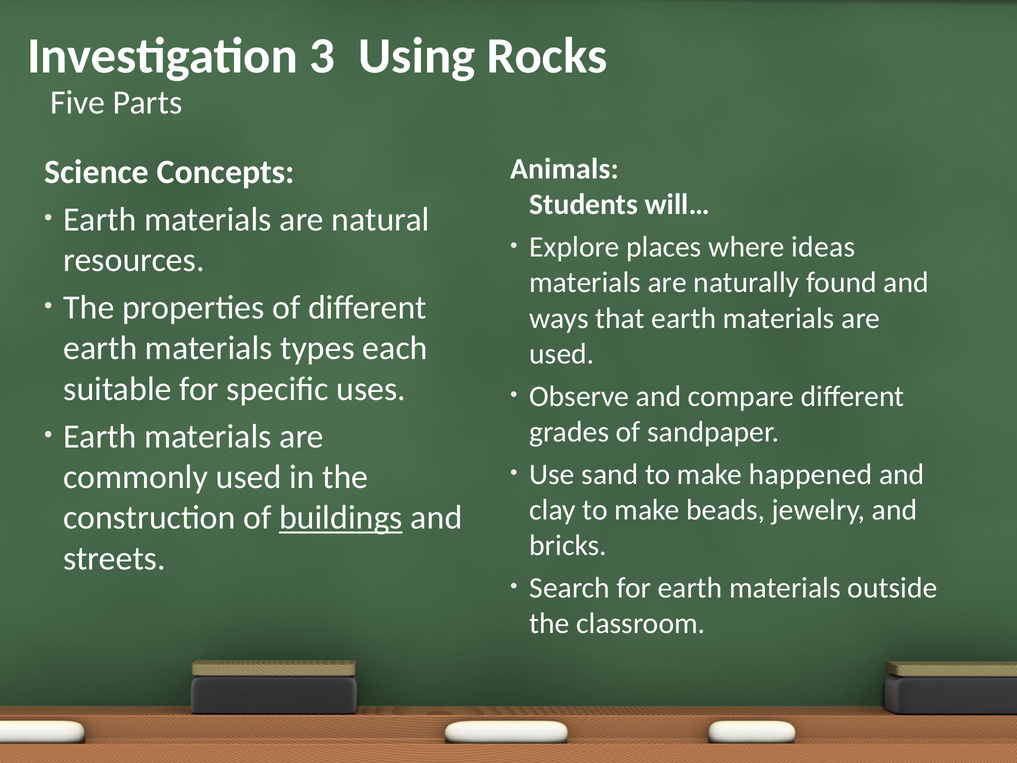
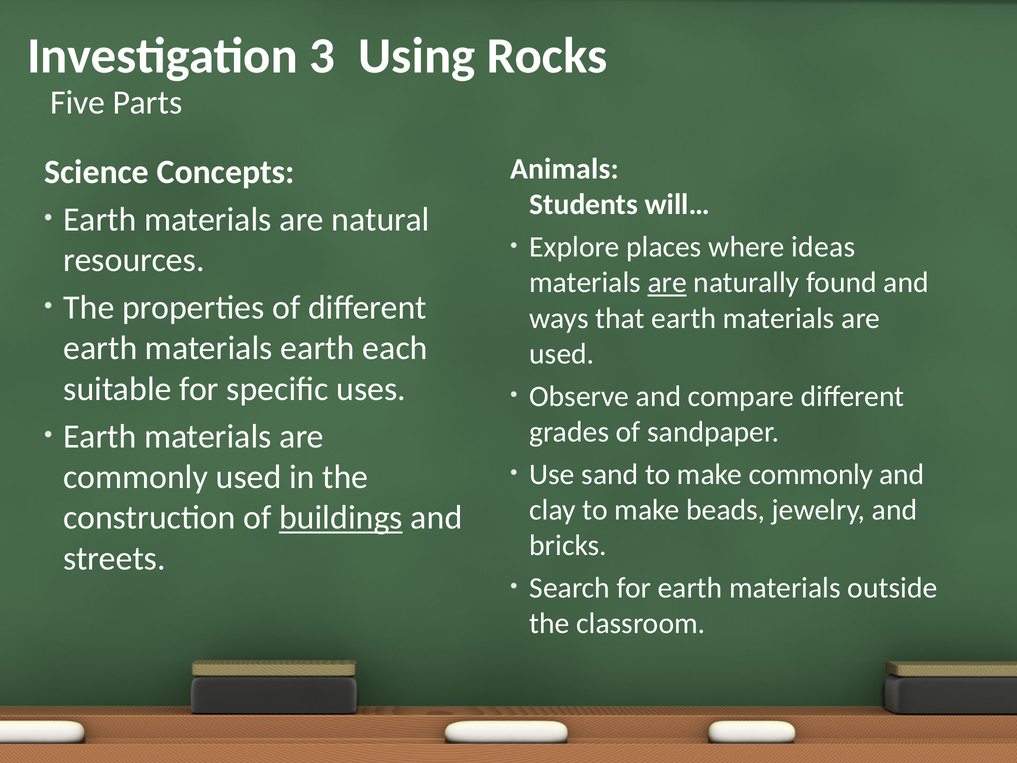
are at (667, 283) underline: none -> present
materials types: types -> earth
make happened: happened -> commonly
